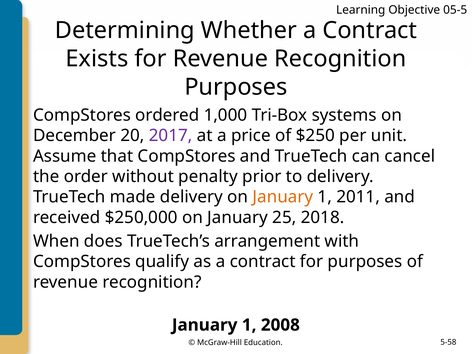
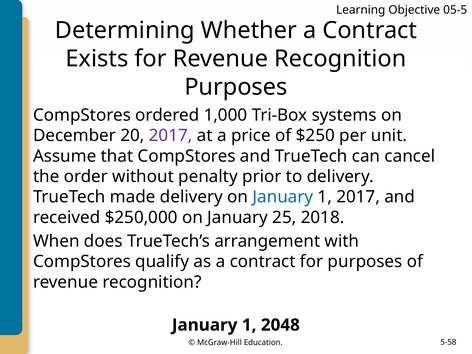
January at (283, 197) colour: orange -> blue
1 2011: 2011 -> 2017
2008: 2008 -> 2048
